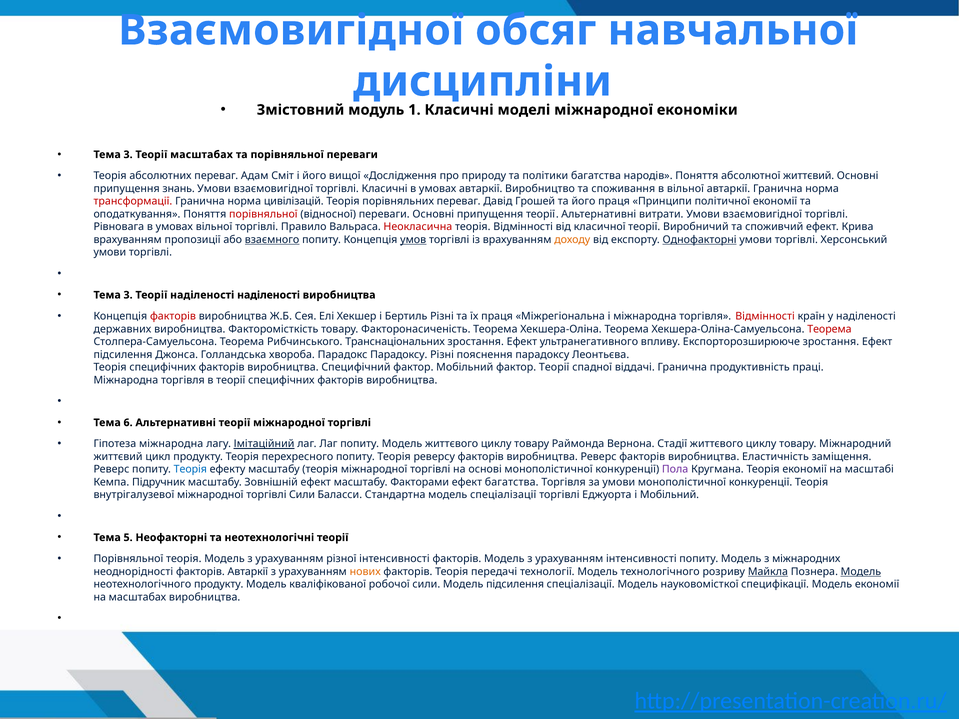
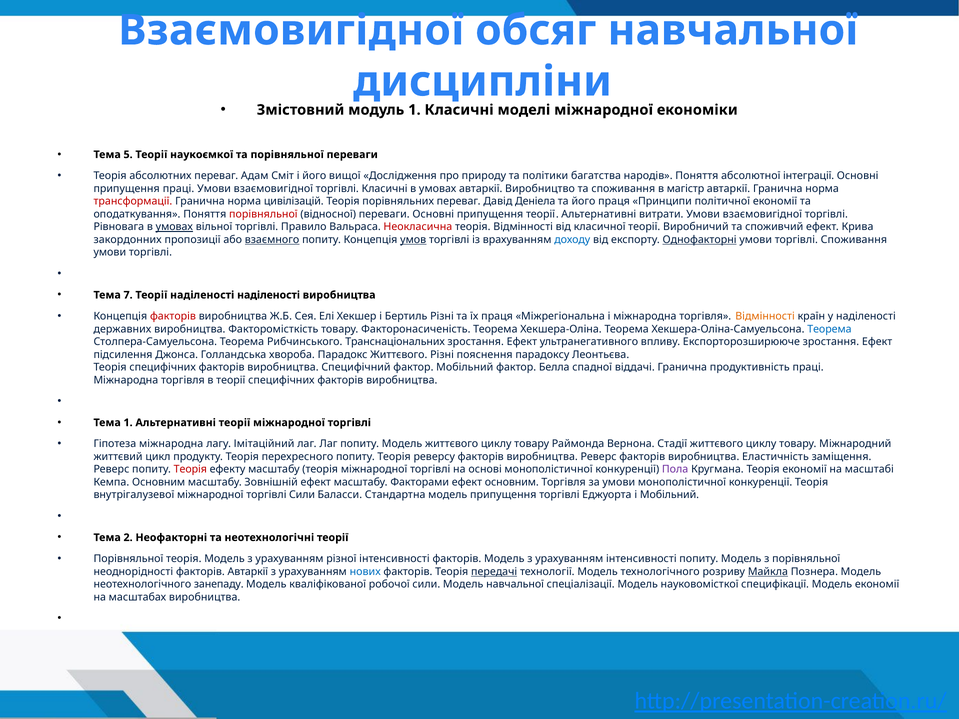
3 at (128, 155): 3 -> 5
Теорії масштабах: масштабах -> наукоємкої
абсолютної життєвий: життєвий -> інтеграції
припущення знань: знань -> праці
в вільної: вільної -> магістр
Грошей: Грошей -> Деніела
умовах at (174, 227) underline: none -> present
врахуванням at (128, 240): врахуванням -> закордонних
доходу colour: orange -> blue
торгівлі Херсонський: Херсонський -> Споживання
3 at (128, 295): 3 -> 7
Відмінності at (765, 316) colour: red -> orange
Теорема at (829, 329) colour: red -> blue
Парадокс Парадоксу: Парадоксу -> Життєвого
фактор Теорії: Теорії -> Белла
Тема 6: 6 -> 1
Імітаційний underline: present -> none
Теорія at (190, 470) colour: blue -> red
Кемпа Підручник: Підручник -> Основним
ефект багатства: багатства -> основним
модель спеціалізації: спеціалізації -> припущення
5: 5 -> 2
з міжнародних: міжнародних -> порівняльної
нових colour: orange -> blue
передачі underline: none -> present
Модель at (861, 572) underline: present -> none
неотехнологічного продукту: продукту -> занепаду
Модель підсилення: підсилення -> навчальної
